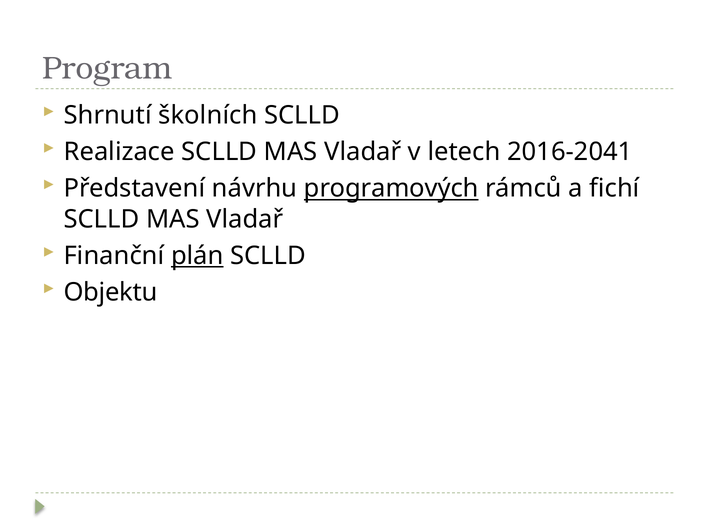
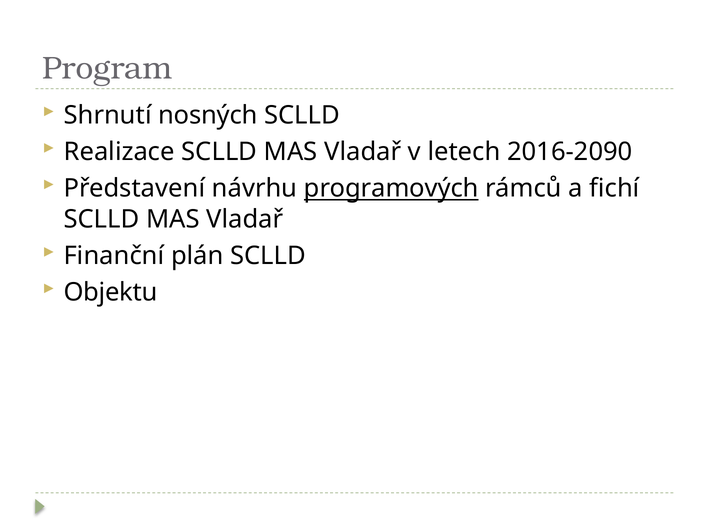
školních: školních -> nosných
2016-2041: 2016-2041 -> 2016-2090
plán underline: present -> none
